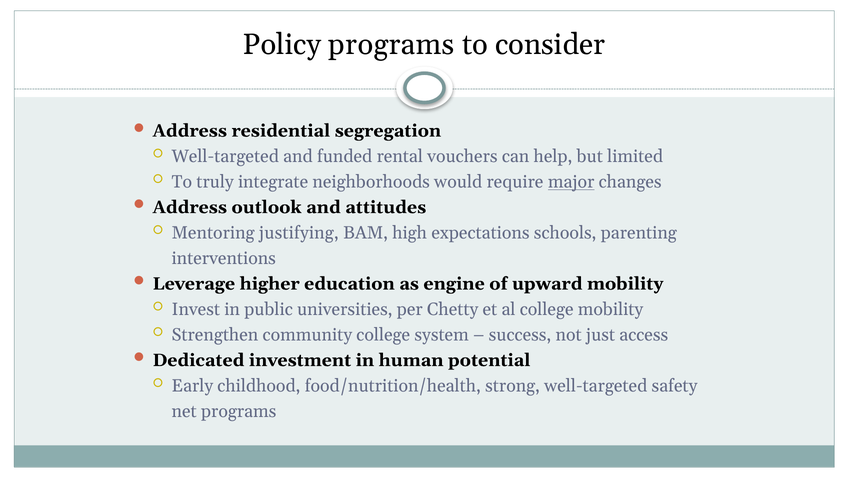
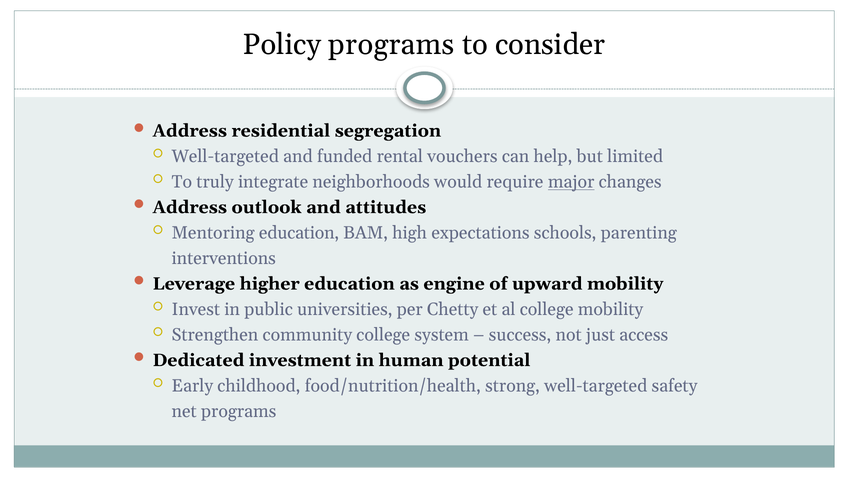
Mentoring justifying: justifying -> education
